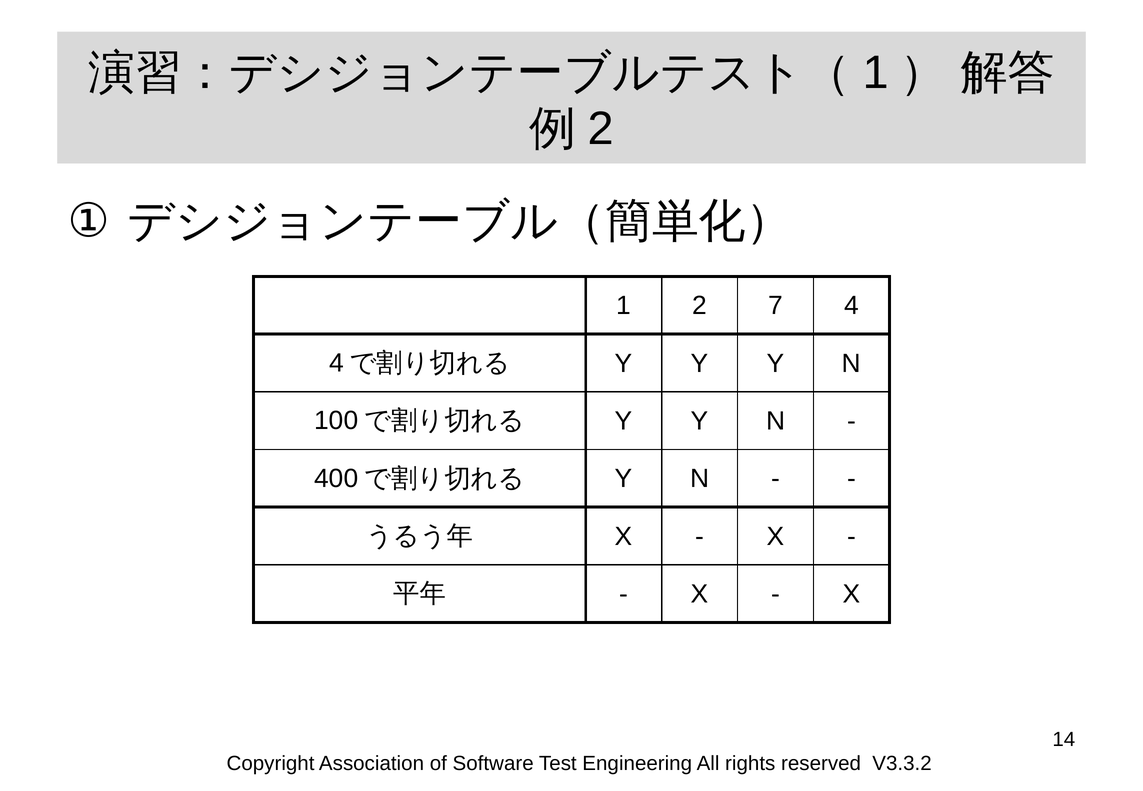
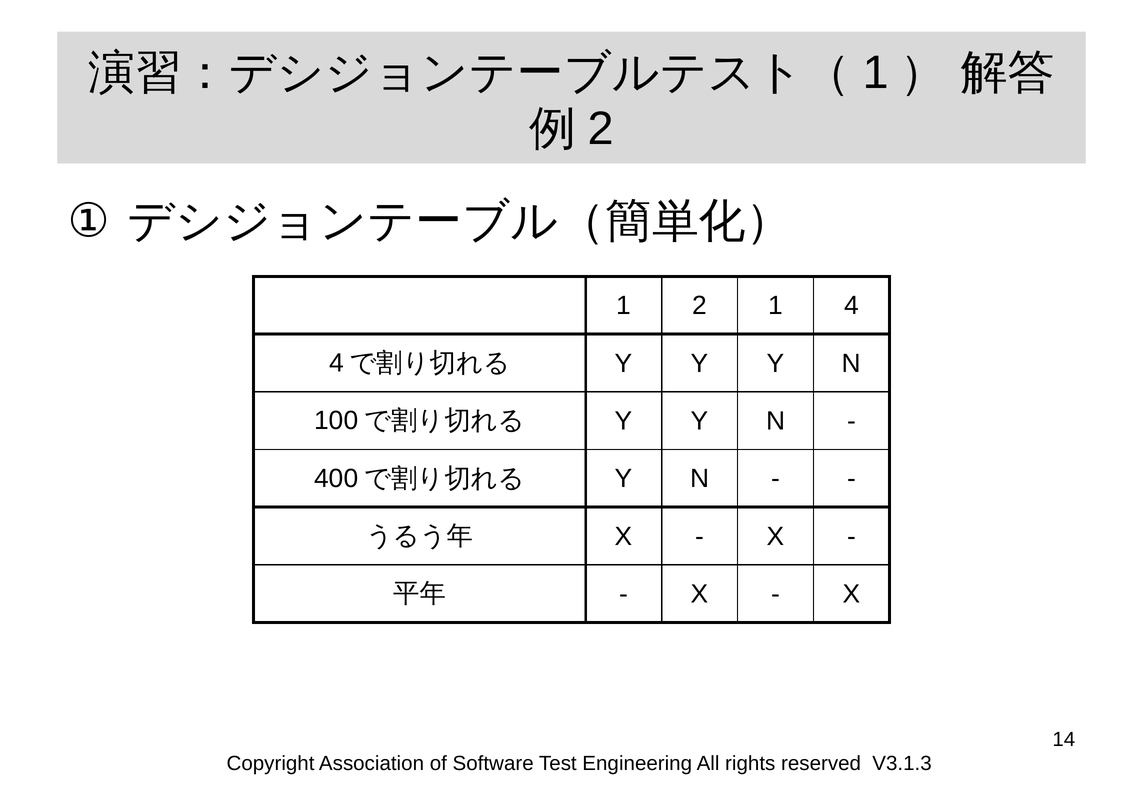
2 7: 7 -> 1
V3.3.2: V3.3.2 -> V3.1.3
